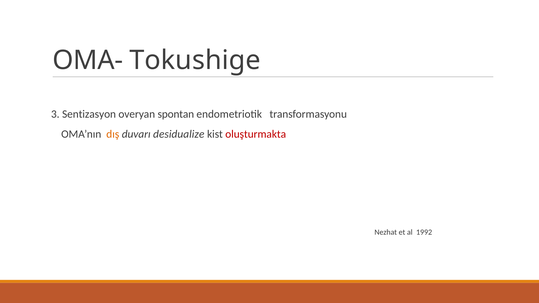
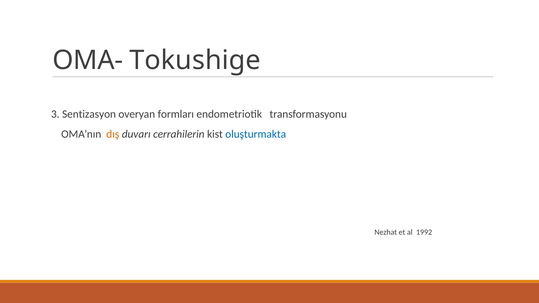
spontan: spontan -> formları
desidualize: desidualize -> cerrahilerin
oluşturmakta colour: red -> blue
